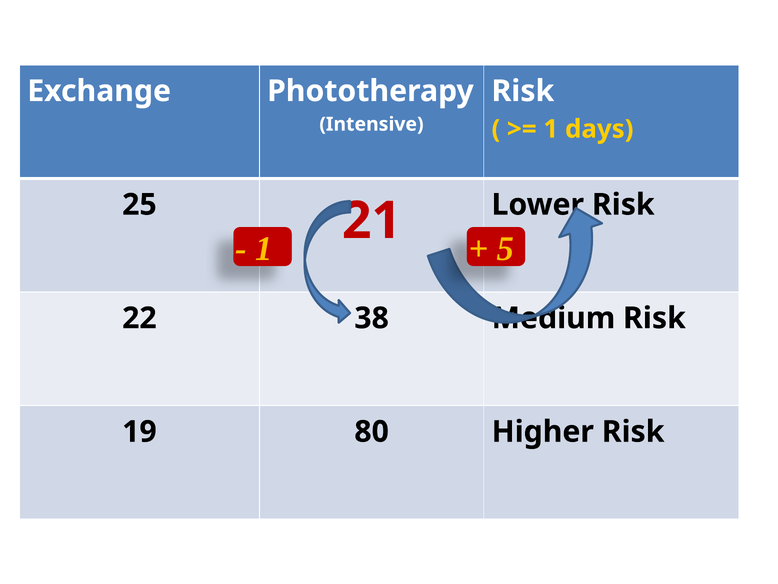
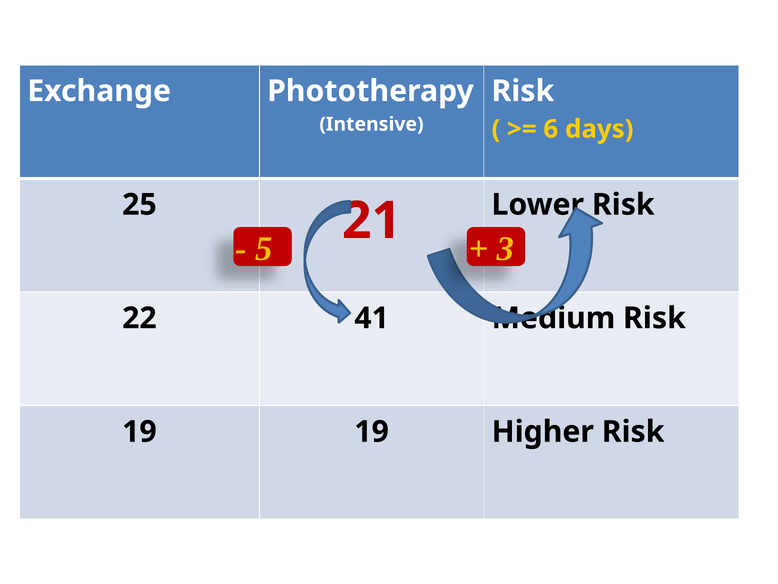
1 at (551, 129): 1 -> 6
1 at (264, 249): 1 -> 5
5: 5 -> 3
38: 38 -> 41
19 80: 80 -> 19
